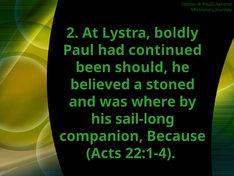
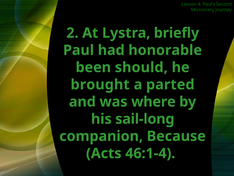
boldly: boldly -> briefly
continued: continued -> honorable
believed: believed -> brought
stoned: stoned -> parted
22:1-4: 22:1-4 -> 46:1-4
